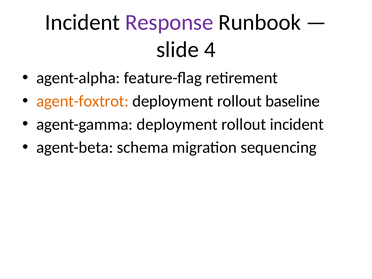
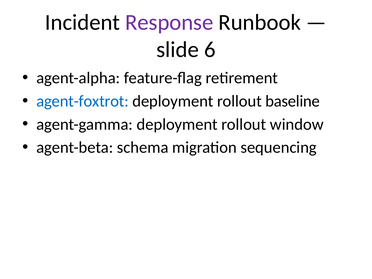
4: 4 -> 6
agent-foxtrot colour: orange -> blue
rollout incident: incident -> window
